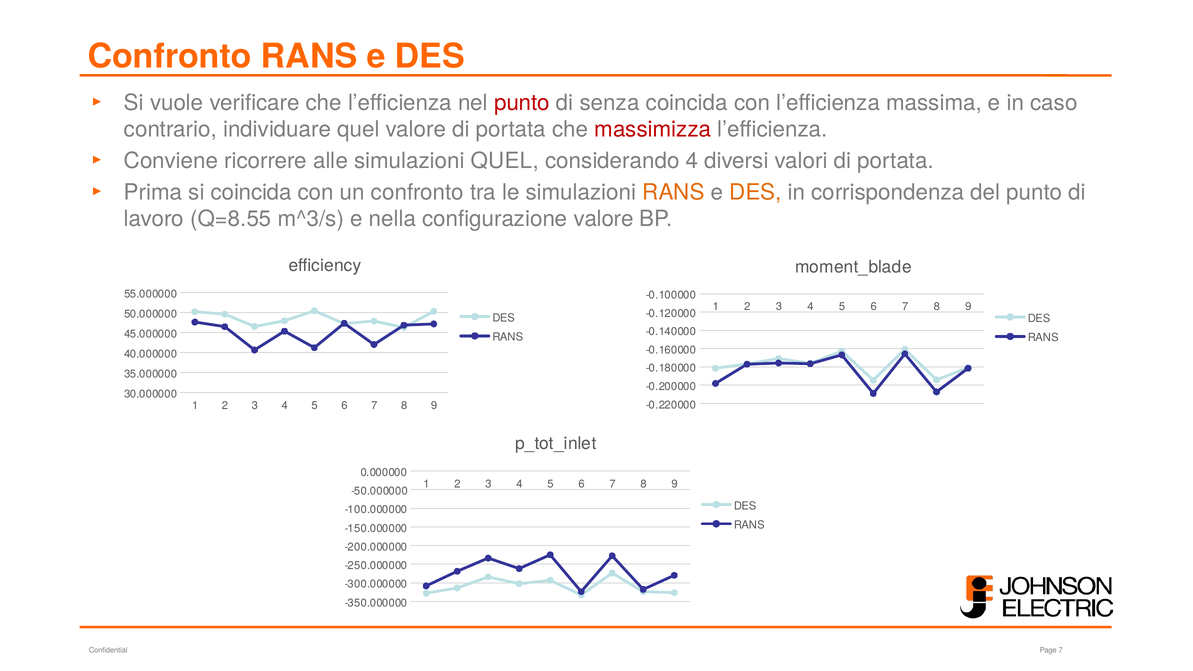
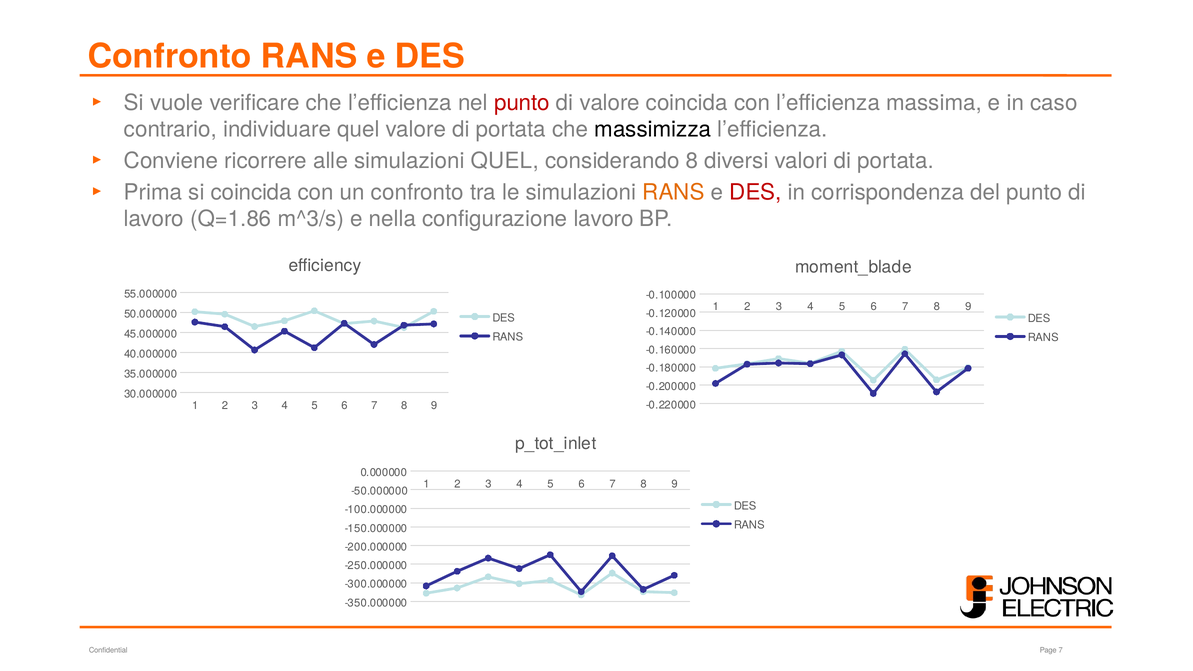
di senza: senza -> valore
massimizza colour: red -> black
considerando 4: 4 -> 8
DES at (755, 192) colour: orange -> red
Q=8.55: Q=8.55 -> Q=1.86
configurazione valore: valore -> lavoro
